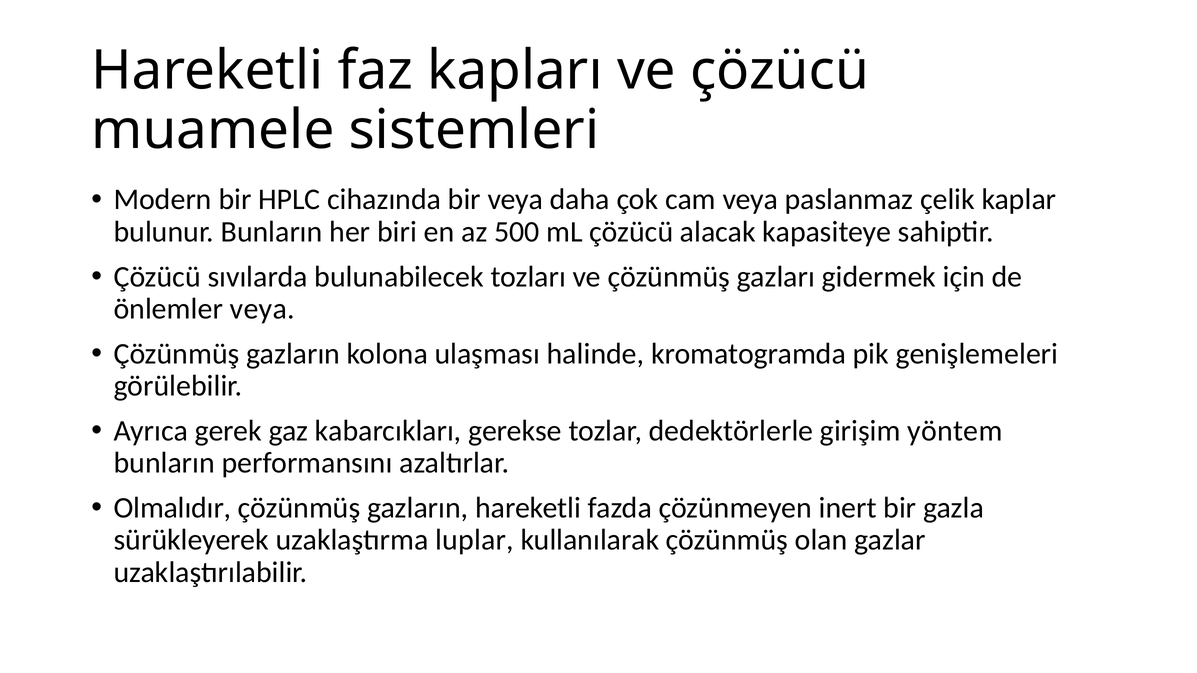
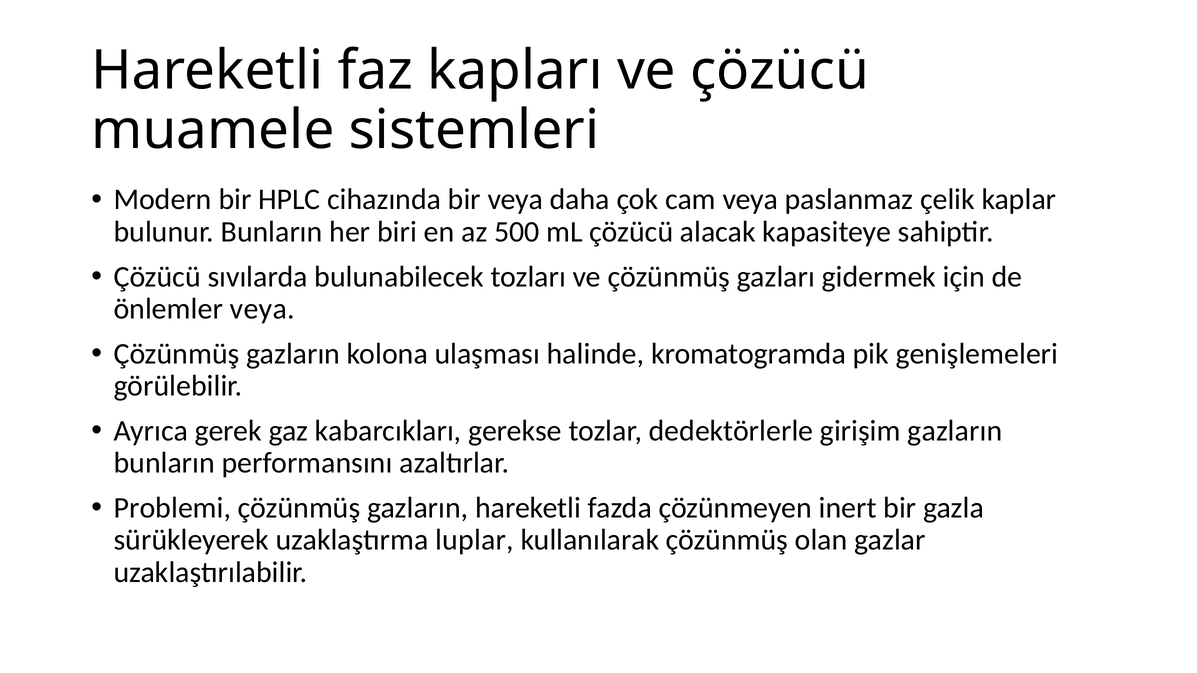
girişim yöntem: yöntem -> gazların
Olmalıdır: Olmalıdır -> Problemi
